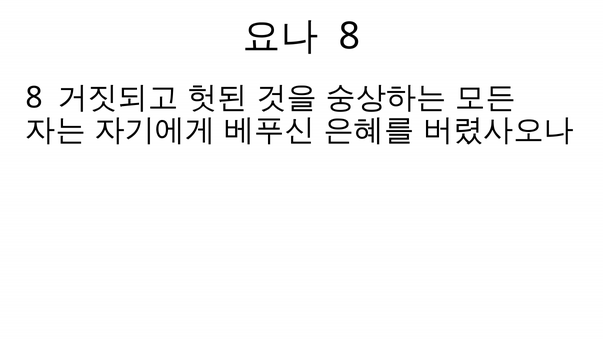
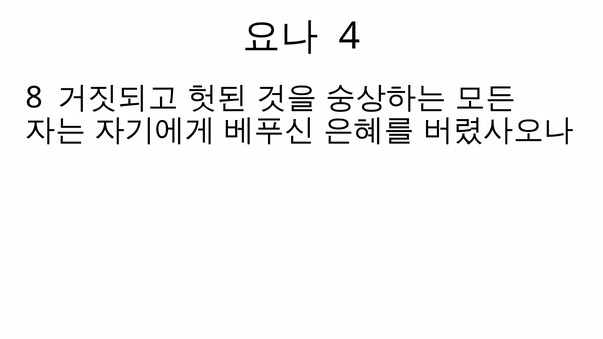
8 at (349, 36): 8 -> 4
